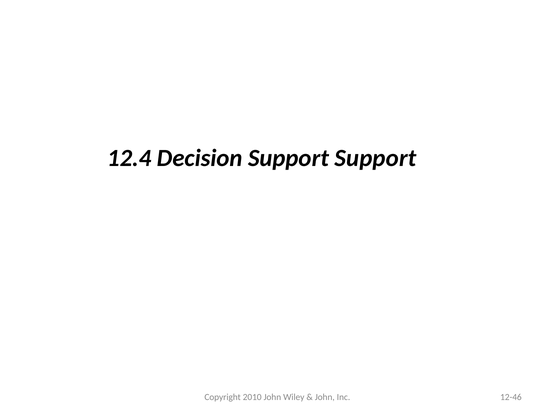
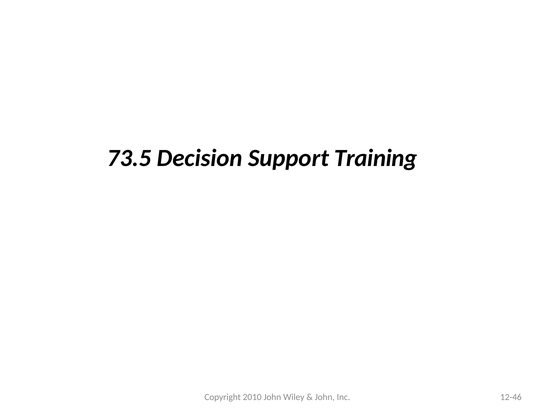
12.4: 12.4 -> 73.5
Support Support: Support -> Training
